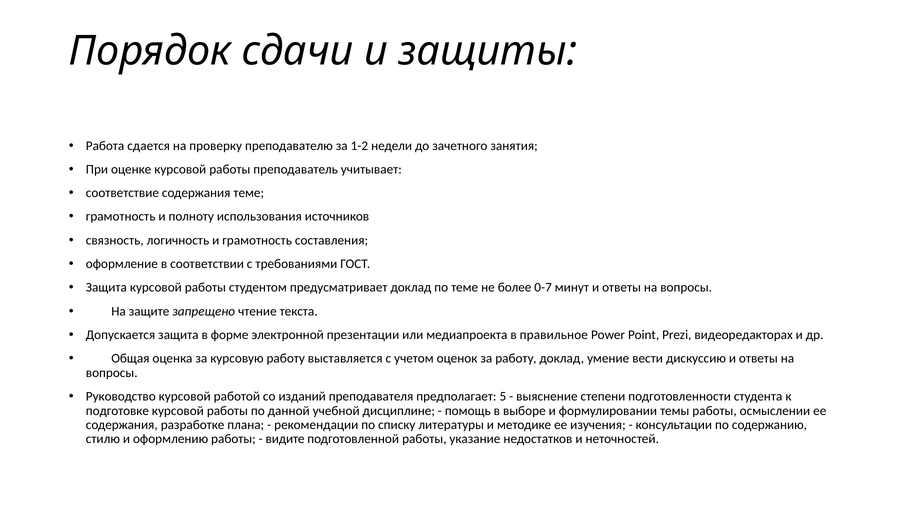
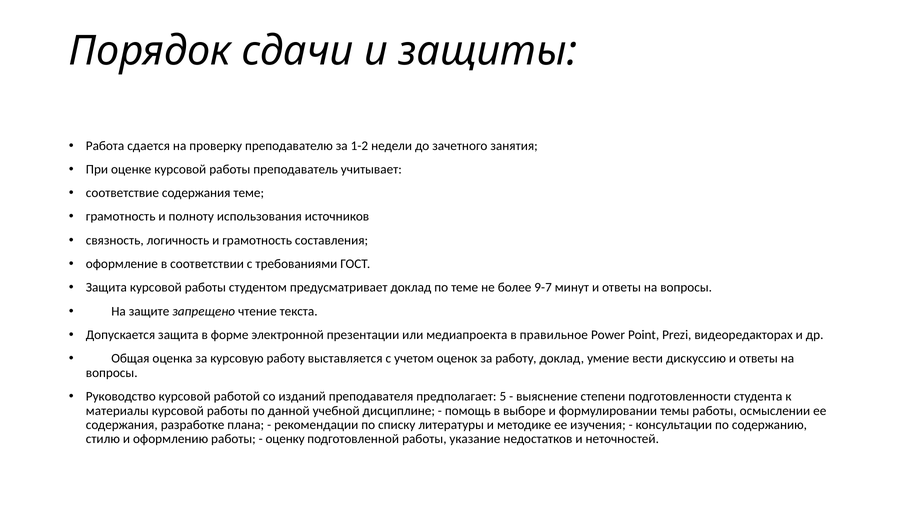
0-7: 0-7 -> 9-7
подготовке: подготовке -> материалы
видите: видите -> оценку
